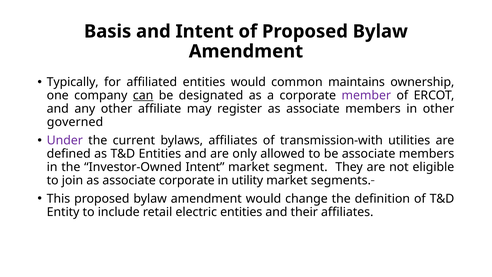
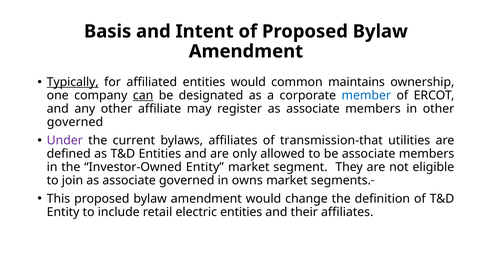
Typically underline: none -> present
member colour: purple -> blue
transmission-with: transmission-with -> transmission-that
Investor-Owned Intent: Intent -> Entity
associate corporate: corporate -> governed
utility: utility -> owns
